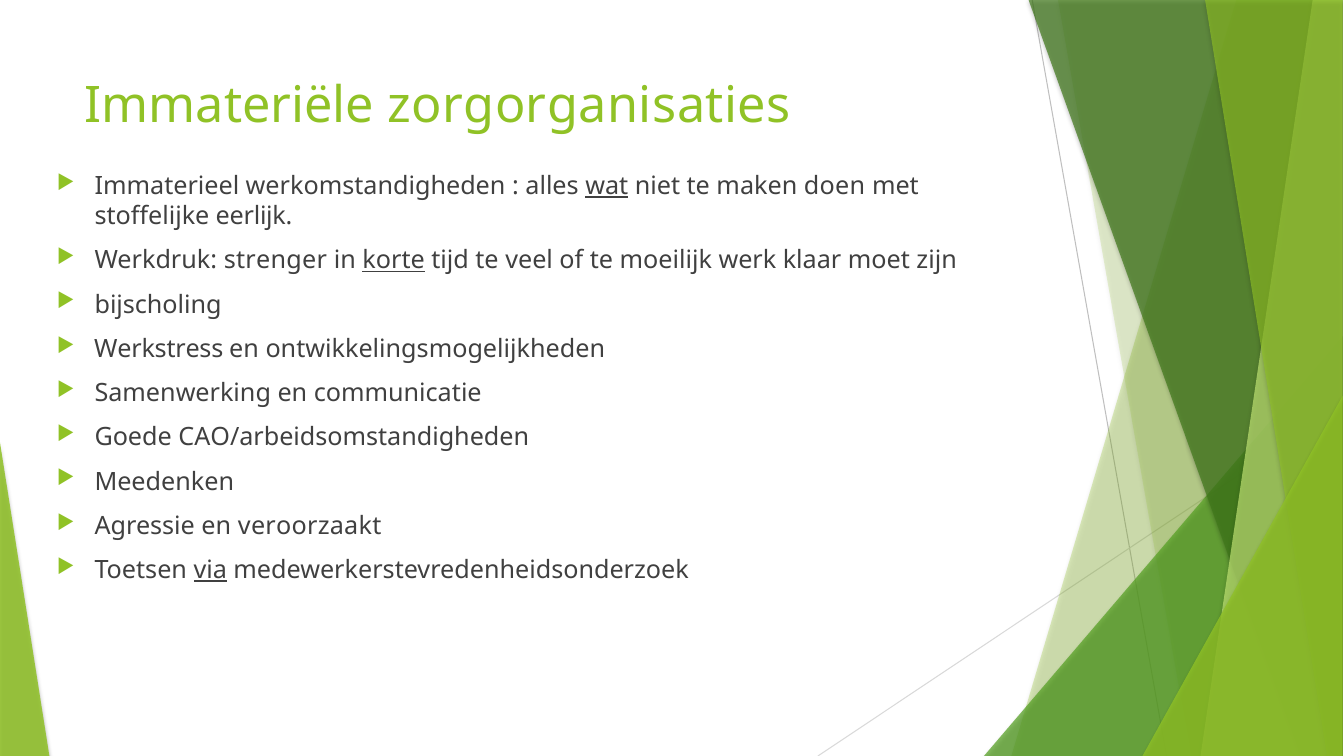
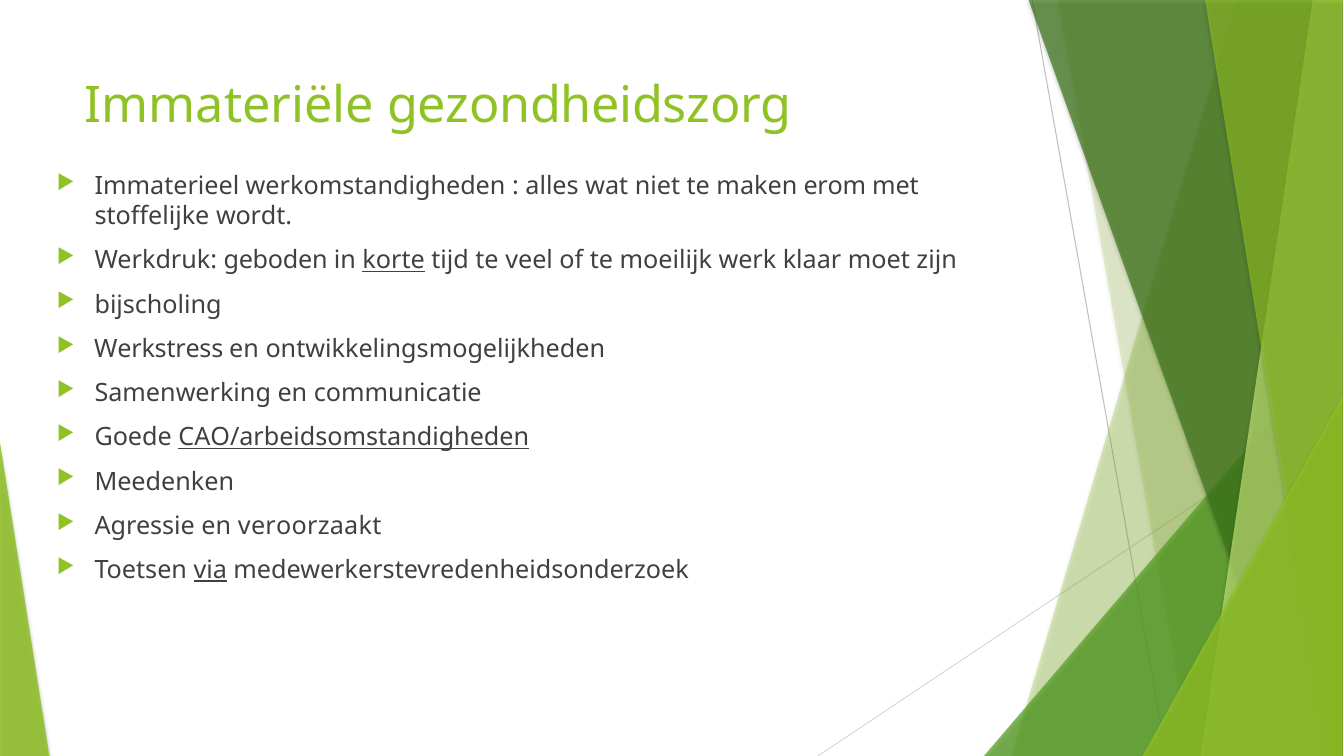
zorgorganisaties: zorgorganisaties -> gezondheidszorg
wat underline: present -> none
doen: doen -> erom
eerlijk: eerlijk -> wordt
strenger: strenger -> geboden
CAO/arbeidsomstandigheden underline: none -> present
